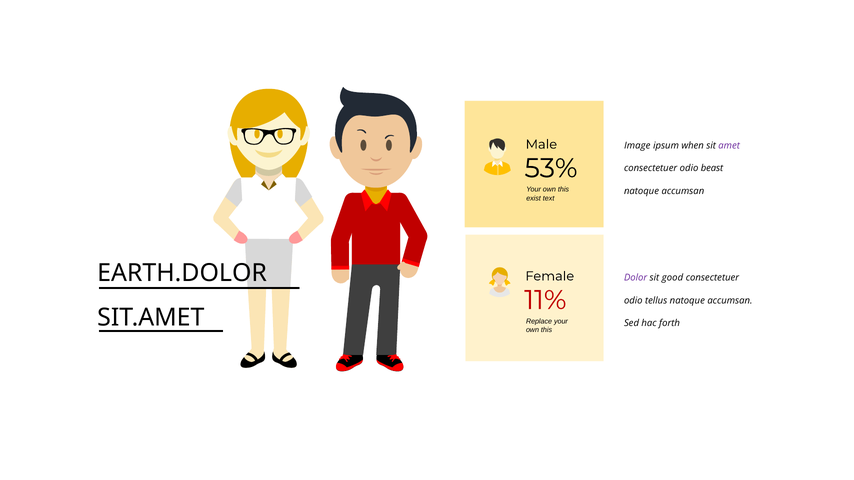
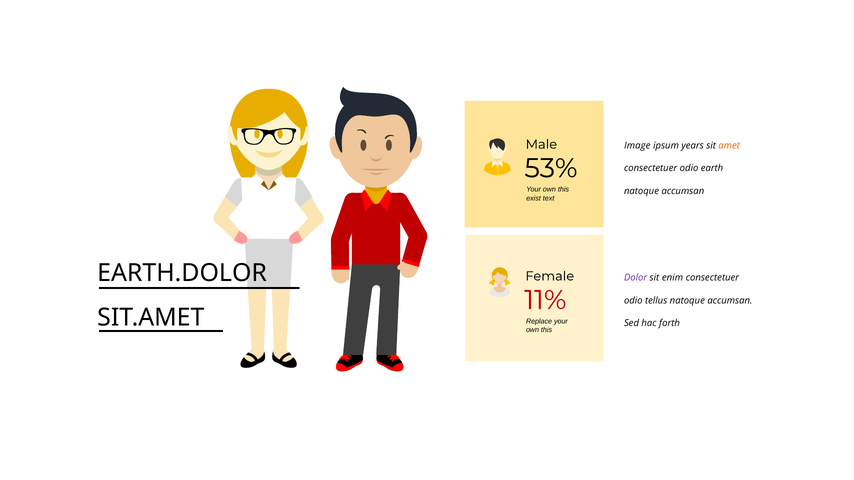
when: when -> years
amet colour: purple -> orange
beast: beast -> earth
good: good -> enim
